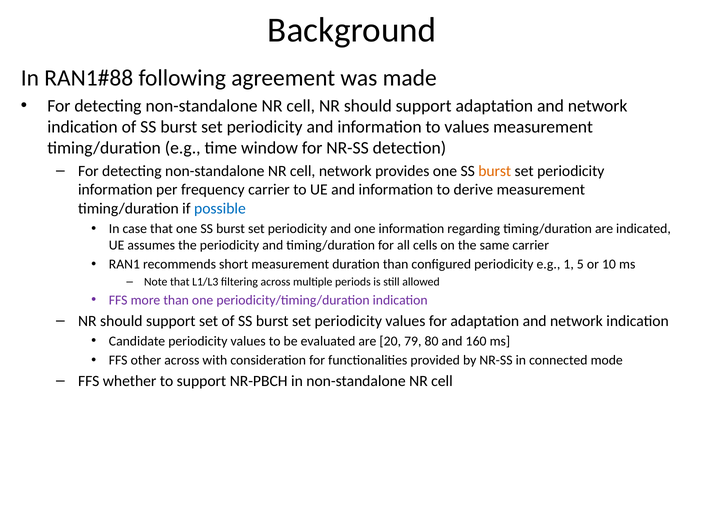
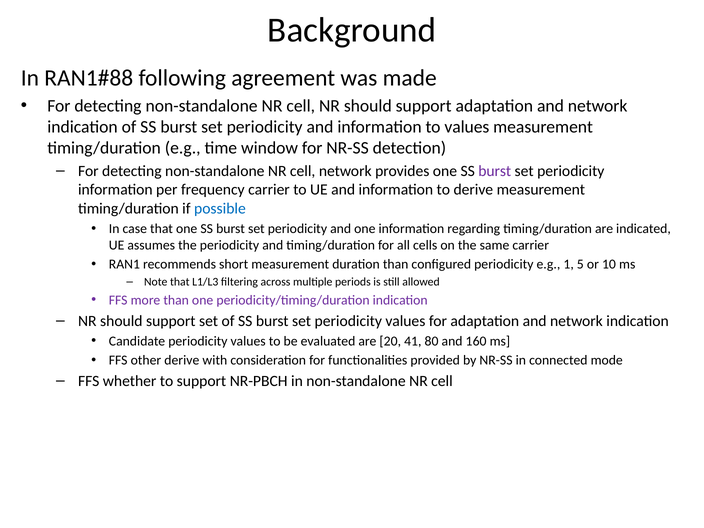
burst at (495, 171) colour: orange -> purple
79: 79 -> 41
other across: across -> derive
